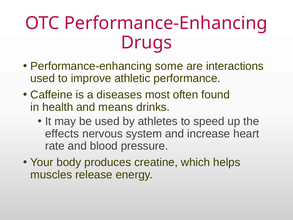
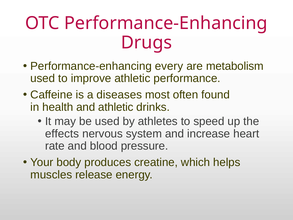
some: some -> every
interactions: interactions -> metabolism
and means: means -> athletic
